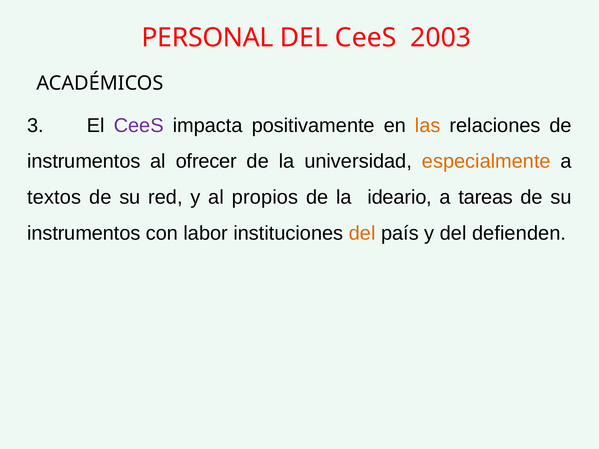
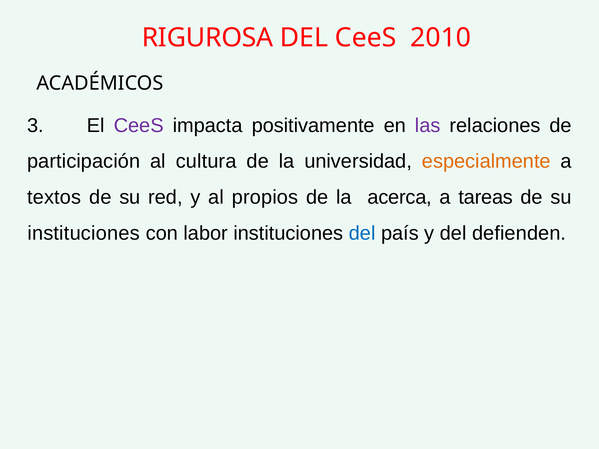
PERSONAL: PERSONAL -> RIGUROSA
2003: 2003 -> 2010
las colour: orange -> purple
instrumentos at (84, 161): instrumentos -> participación
ofrecer: ofrecer -> cultura
ideario: ideario -> acerca
instrumentos at (84, 233): instrumentos -> instituciones
del at (362, 233) colour: orange -> blue
